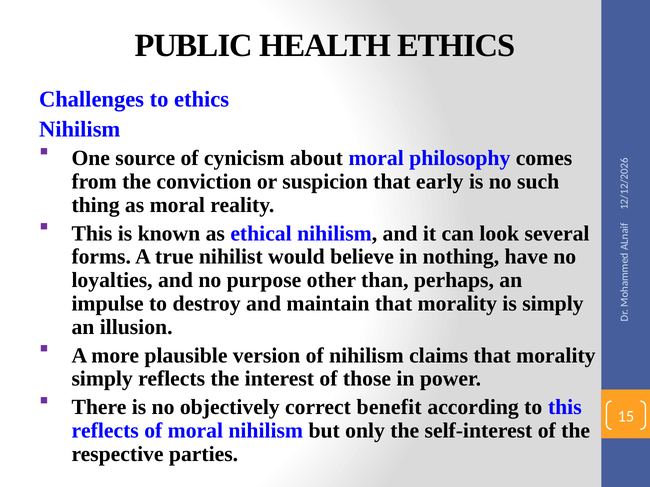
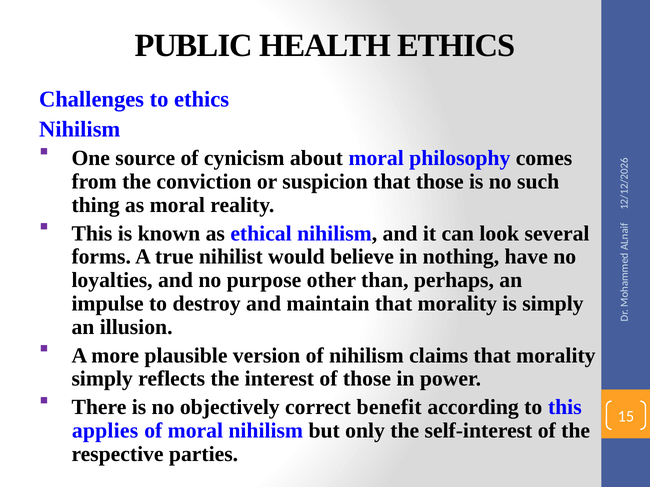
that early: early -> those
reflects at (105, 431): reflects -> applies
